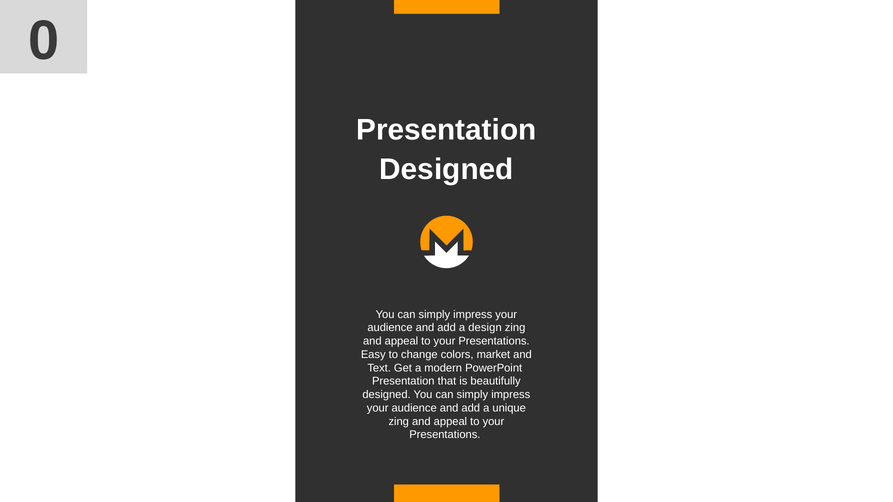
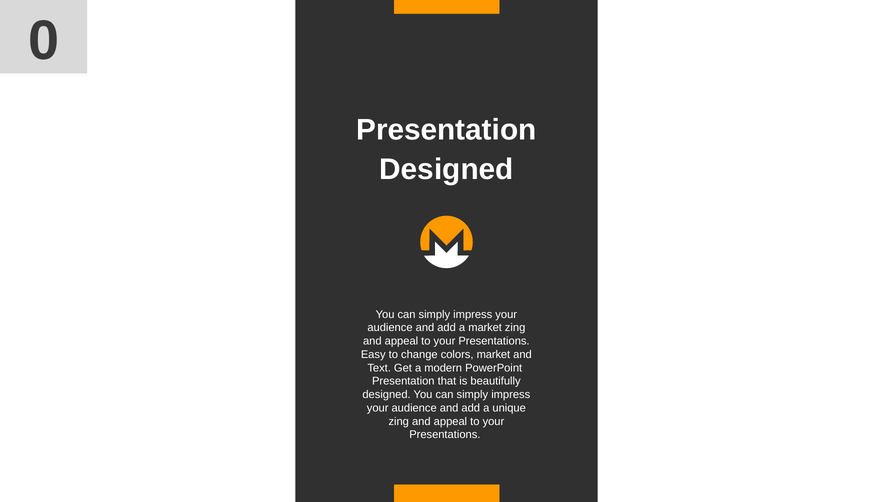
a design: design -> market
